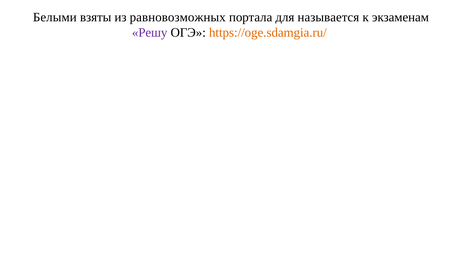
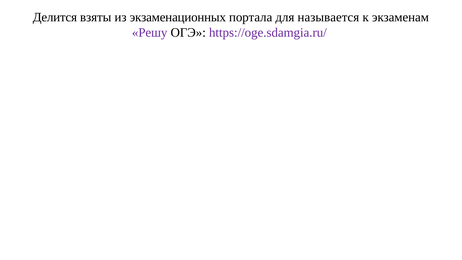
Белыми: Белыми -> Делится
равновозможных: равновозможных -> экзаменационных
https://oge.sdamgia.ru/ colour: orange -> purple
